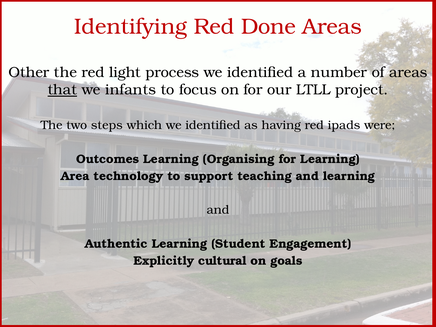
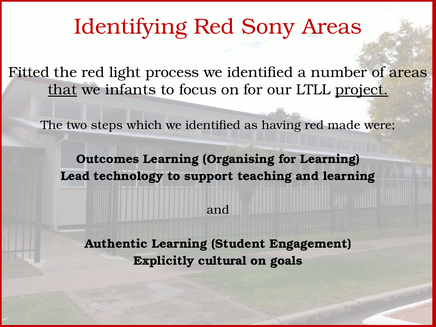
Done: Done -> Sony
Other: Other -> Fitted
project underline: none -> present
ipads: ipads -> made
Area: Area -> Lead
